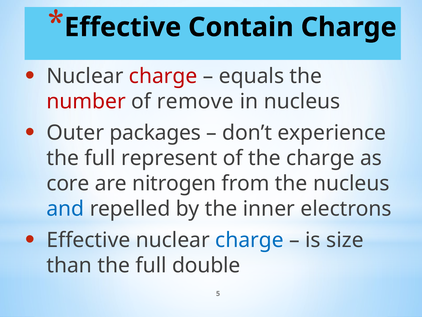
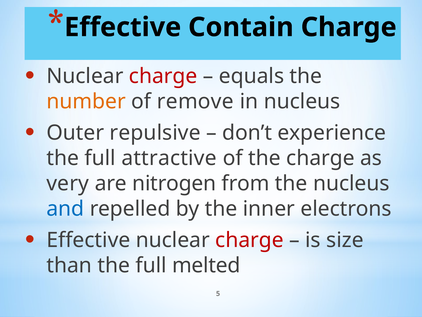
number colour: red -> orange
packages: packages -> repulsive
represent: represent -> attractive
core: core -> very
charge at (250, 240) colour: blue -> red
double: double -> melted
